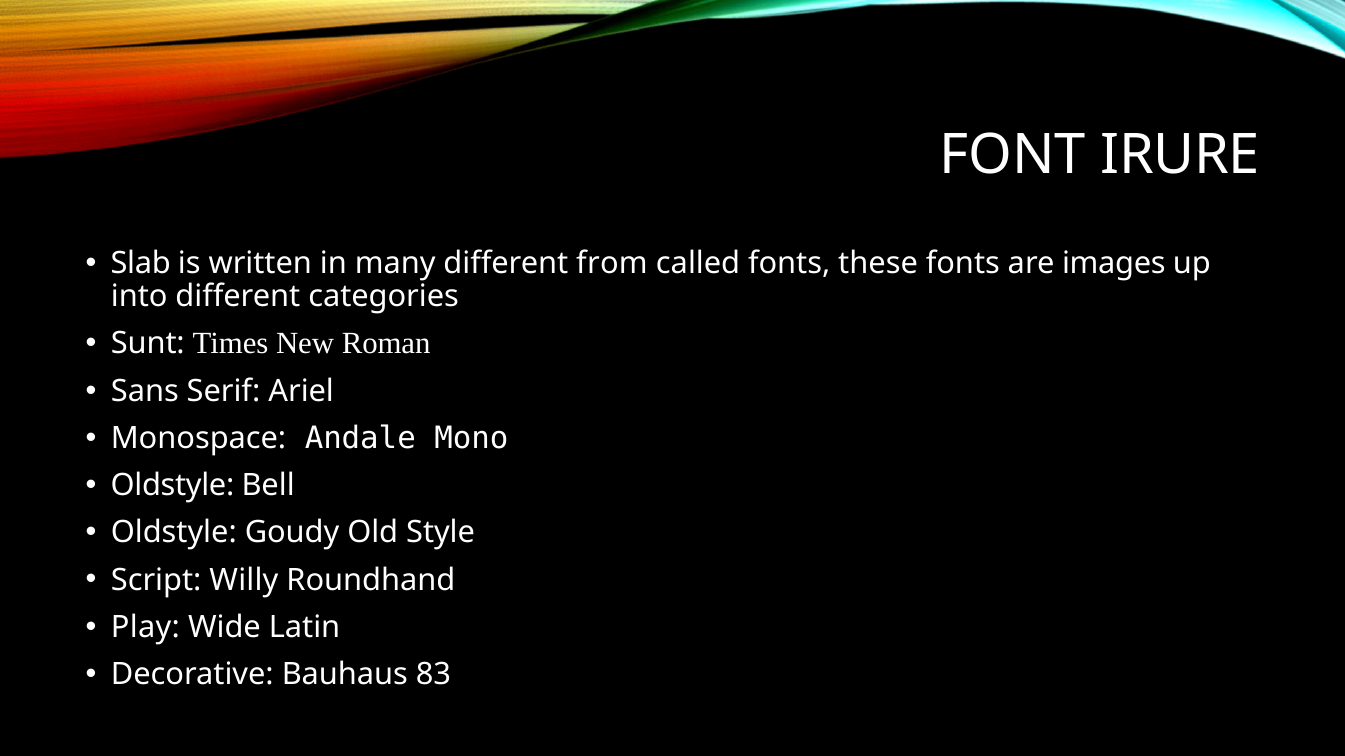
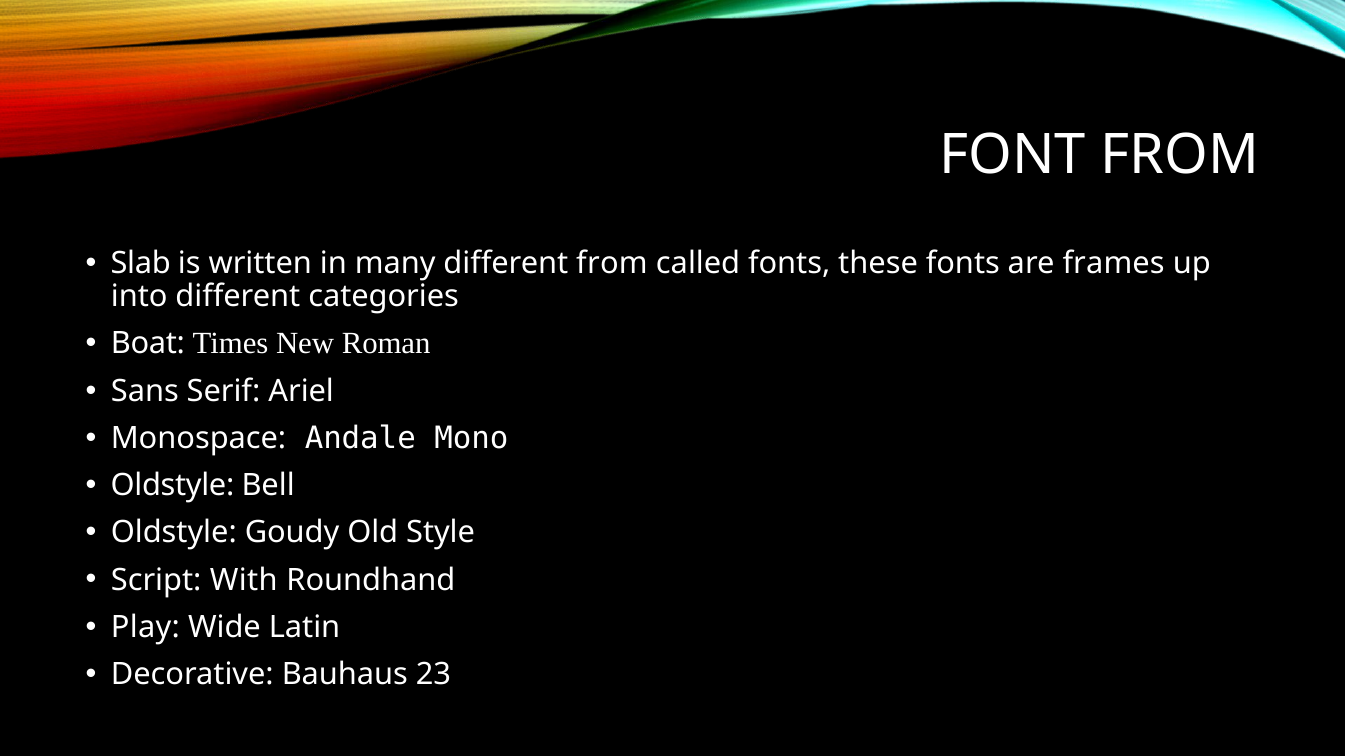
FONT IRURE: IRURE -> FROM
images: images -> frames
Sunt: Sunt -> Boat
Willy: Willy -> With
83: 83 -> 23
